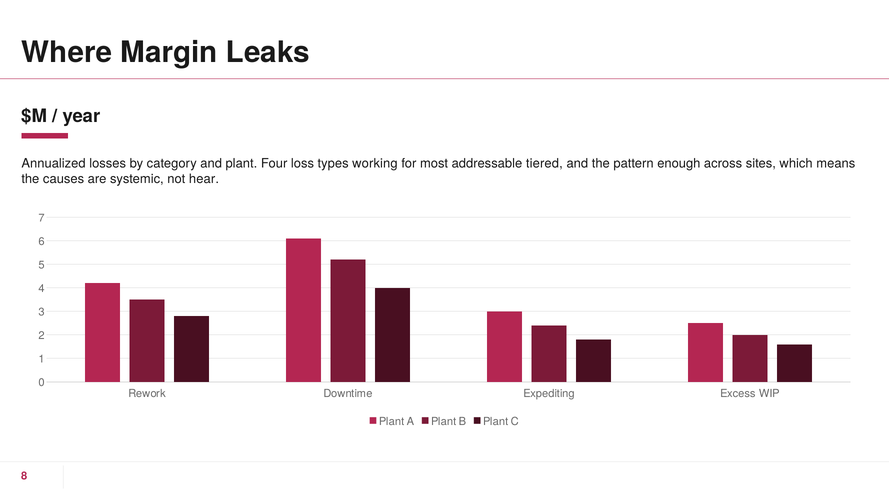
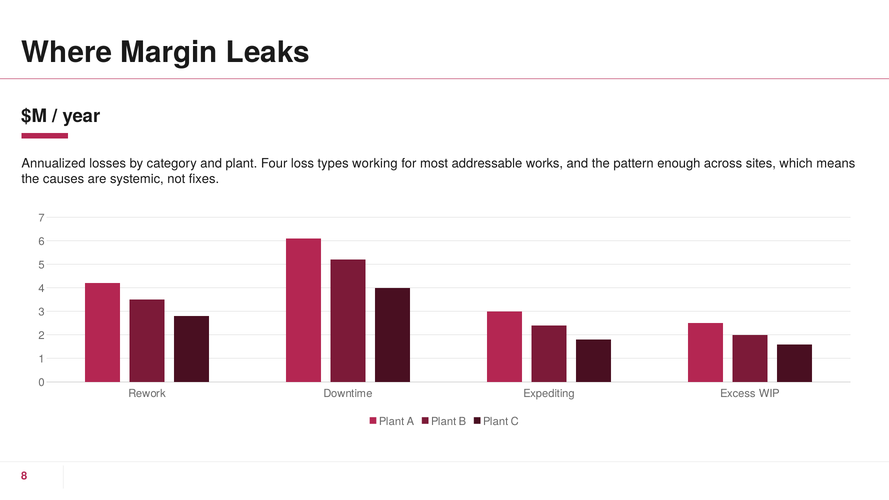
tiered: tiered -> works
hear: hear -> fixes
